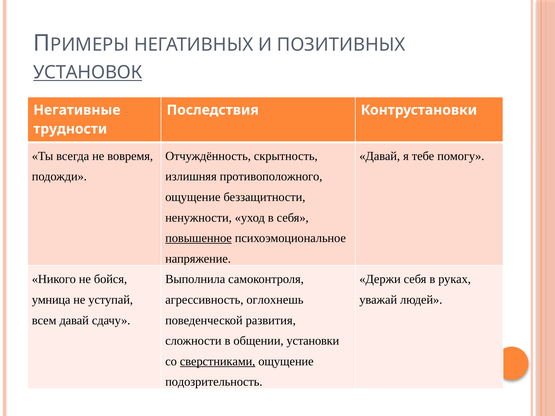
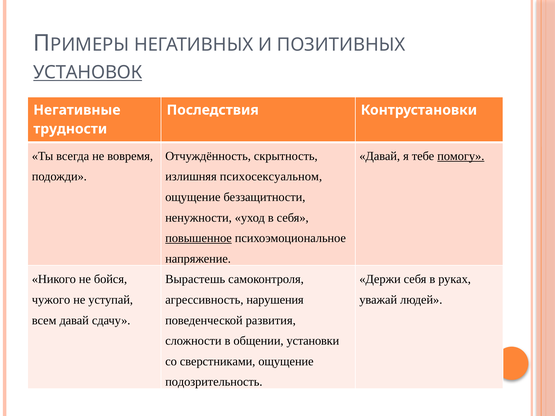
помогу underline: none -> present
противоположного: противоположного -> психосексуальном
Выполнила: Выполнила -> Вырастешь
умница: умница -> чужого
оглохнешь: оглохнешь -> нарушения
сверстниками underline: present -> none
